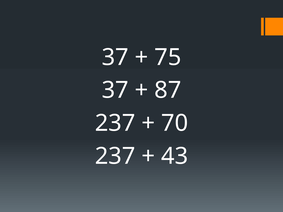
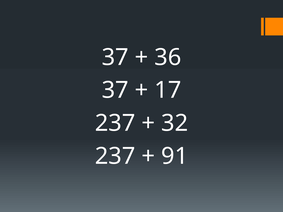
75: 75 -> 36
87: 87 -> 17
70: 70 -> 32
43: 43 -> 91
